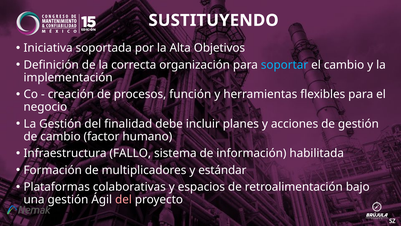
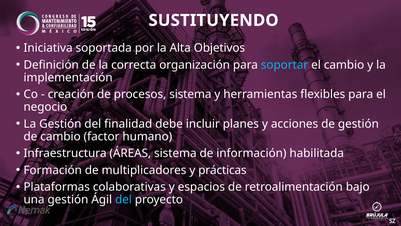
procesos función: función -> sistema
FALLO: FALLO -> ÁREAS
estándar: estándar -> prácticas
del at (124, 199) colour: pink -> light blue
